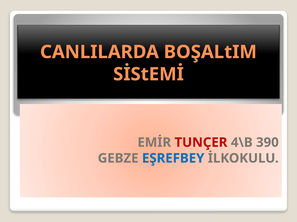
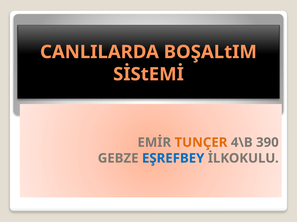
TUNÇER colour: red -> orange
